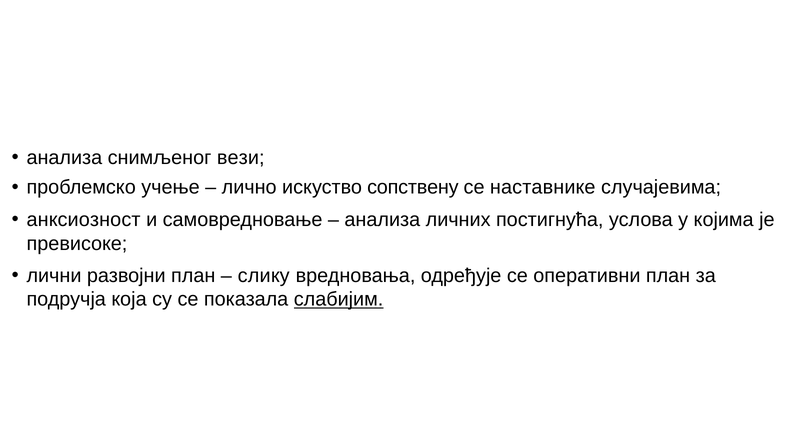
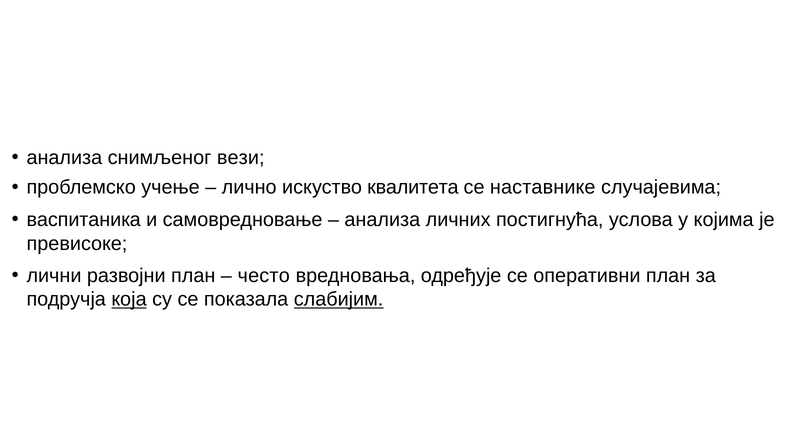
сопствену: сопствену -> квалитета
анксиозност: анксиозност -> васпитаника
слику: слику -> често
која underline: none -> present
